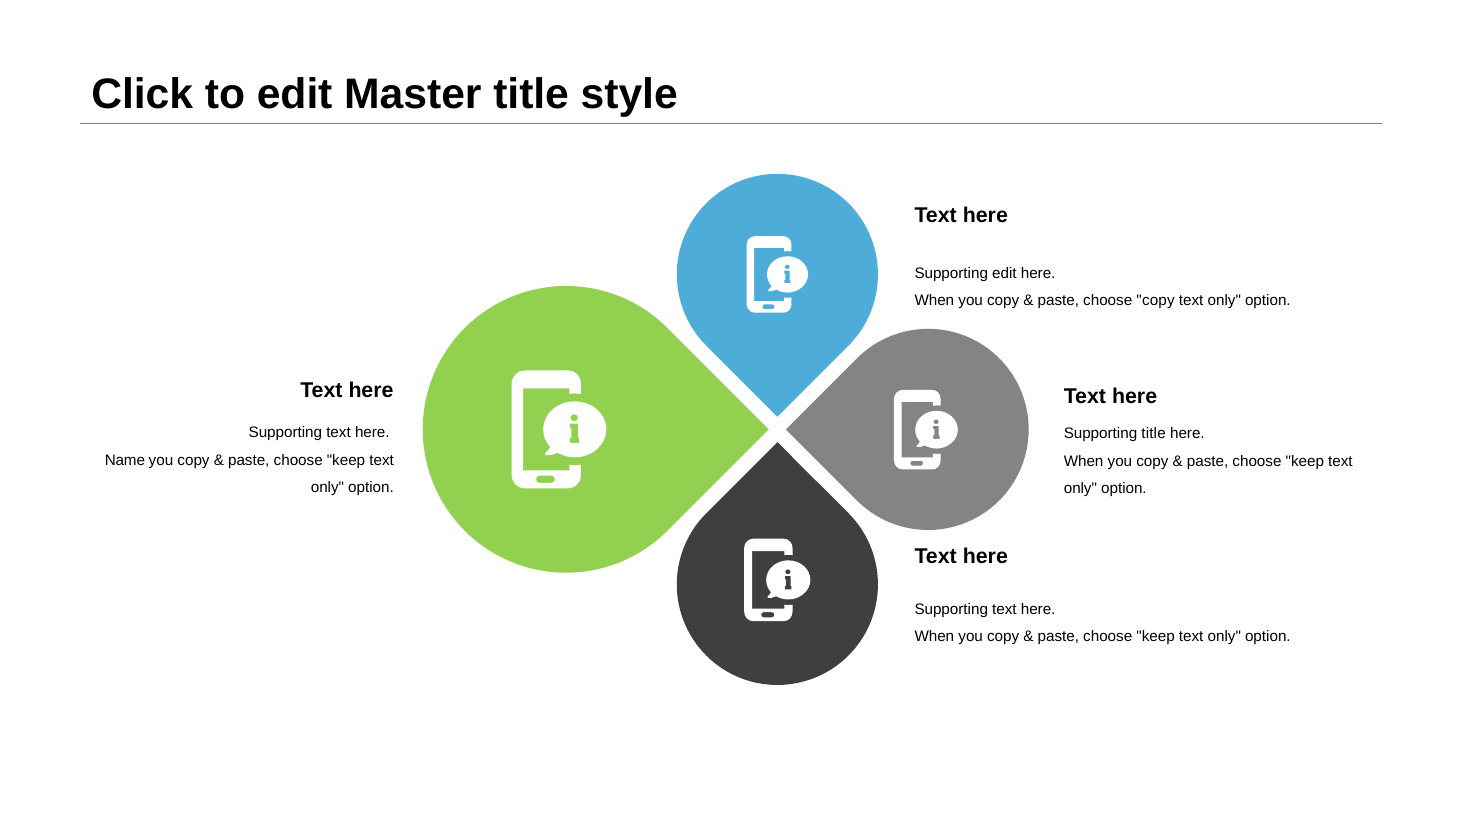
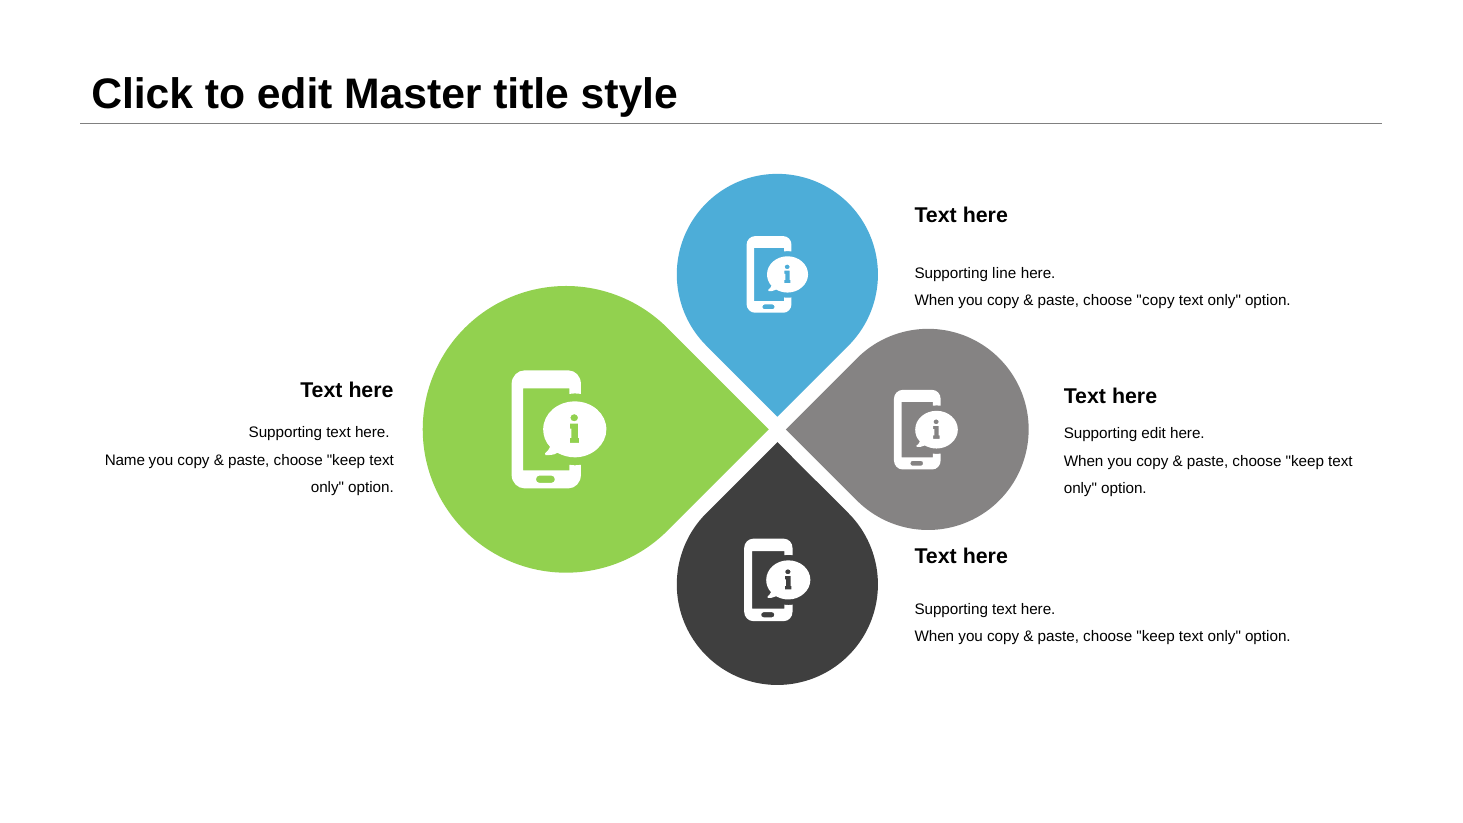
Supporting edit: edit -> line
Supporting title: title -> edit
